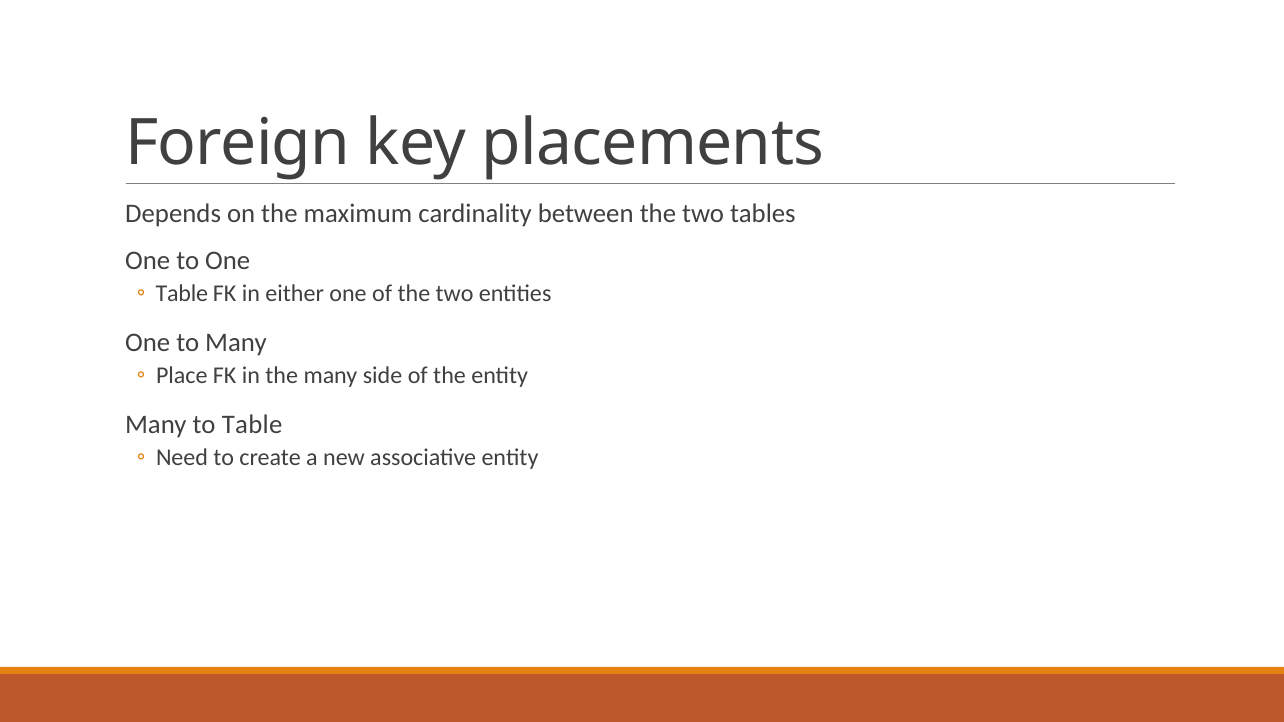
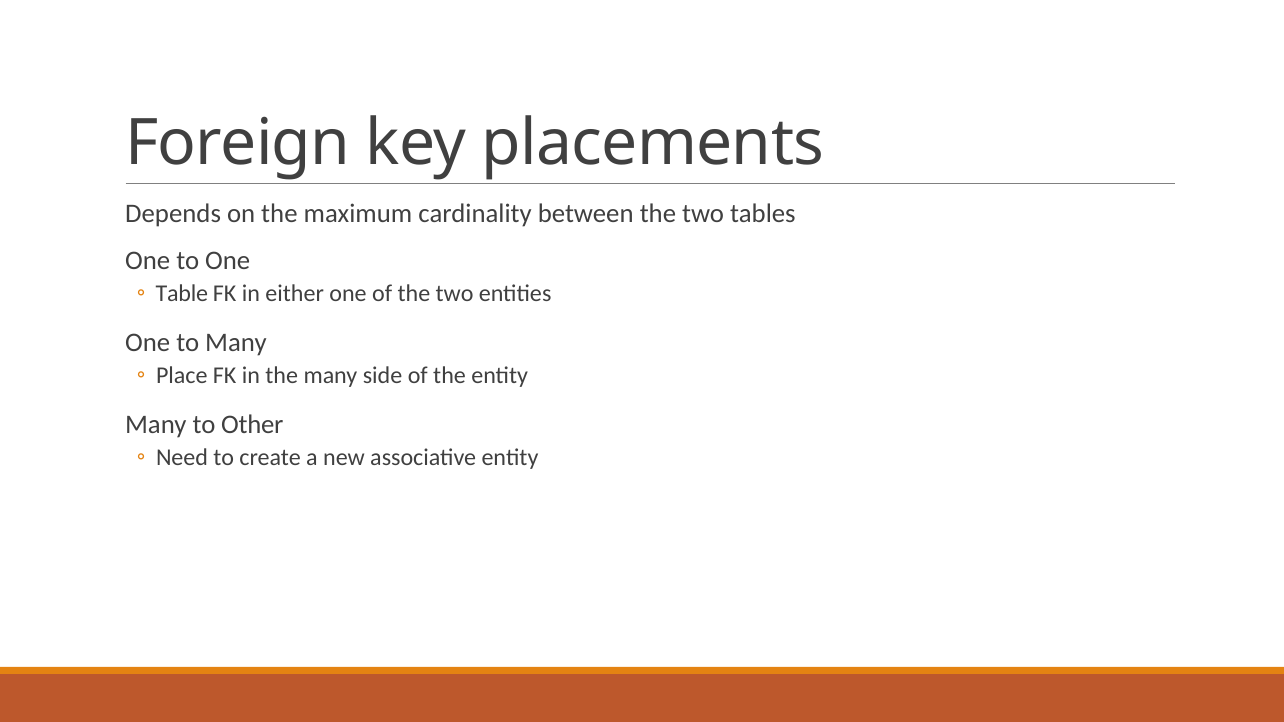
to Table: Table -> Other
